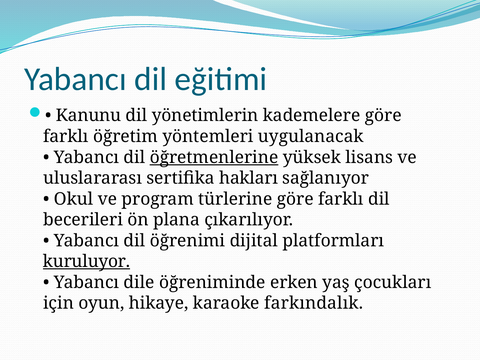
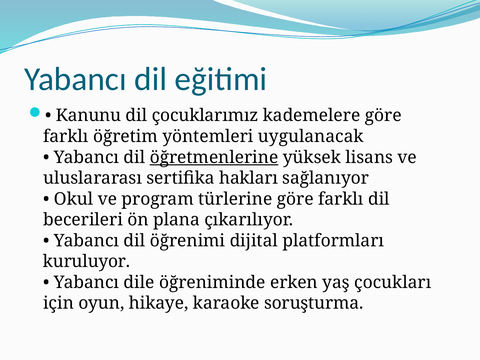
yönetimlerin: yönetimlerin -> çocuklarımız
kuruluyor underline: present -> none
farkındalık: farkındalık -> soruşturma
